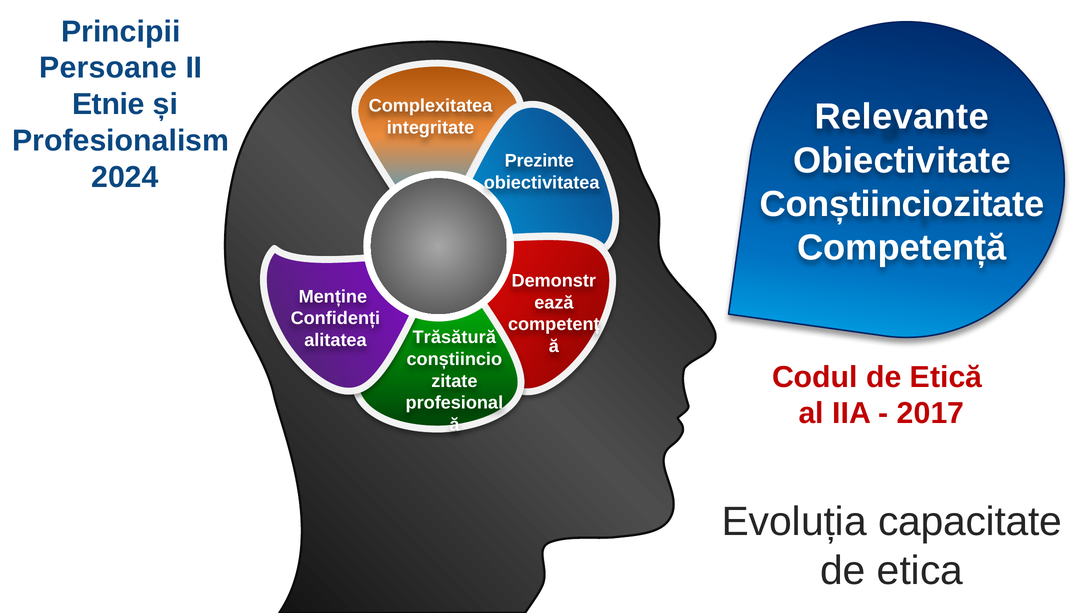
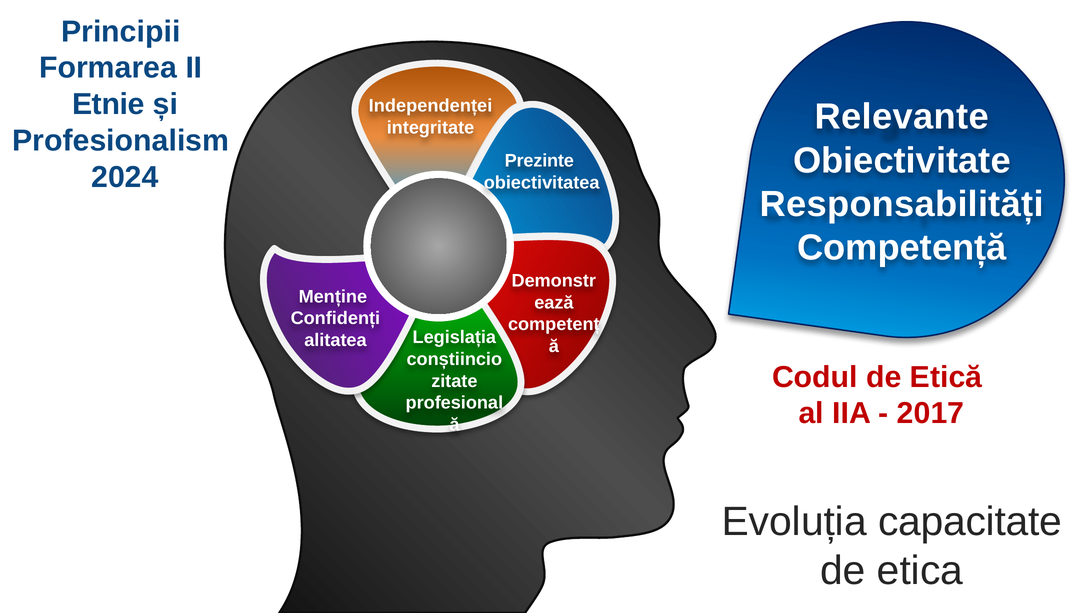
Persoane: Persoane -> Formarea
Complexitatea: Complexitatea -> Independenței
Conștiinciozitate: Conștiinciozitate -> Responsabilități
Trăsătură: Trăsătură -> Legislația
